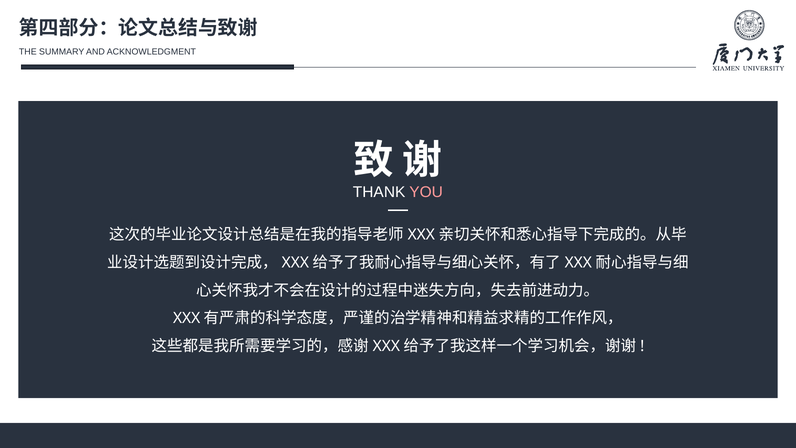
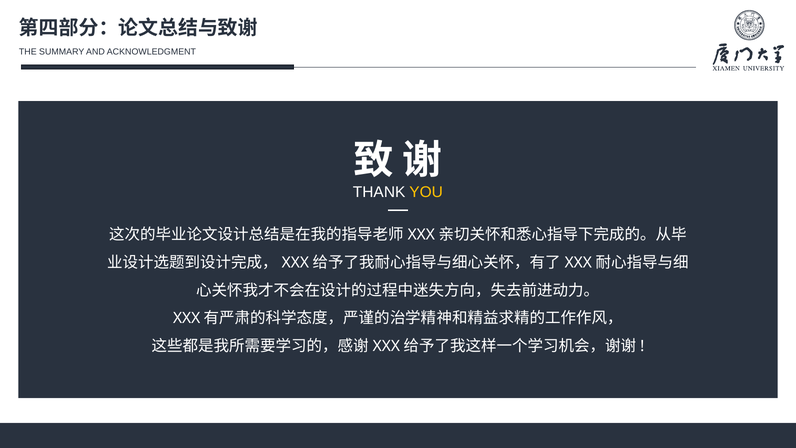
YOU colour: pink -> yellow
